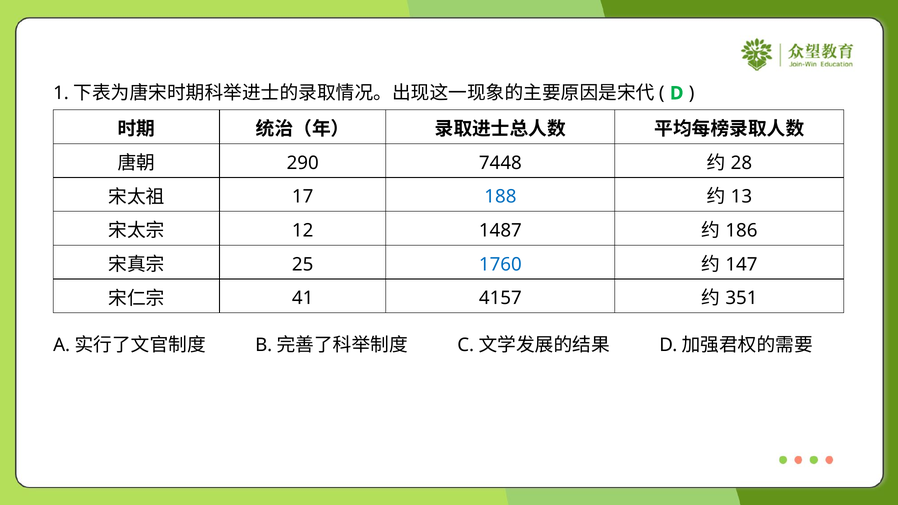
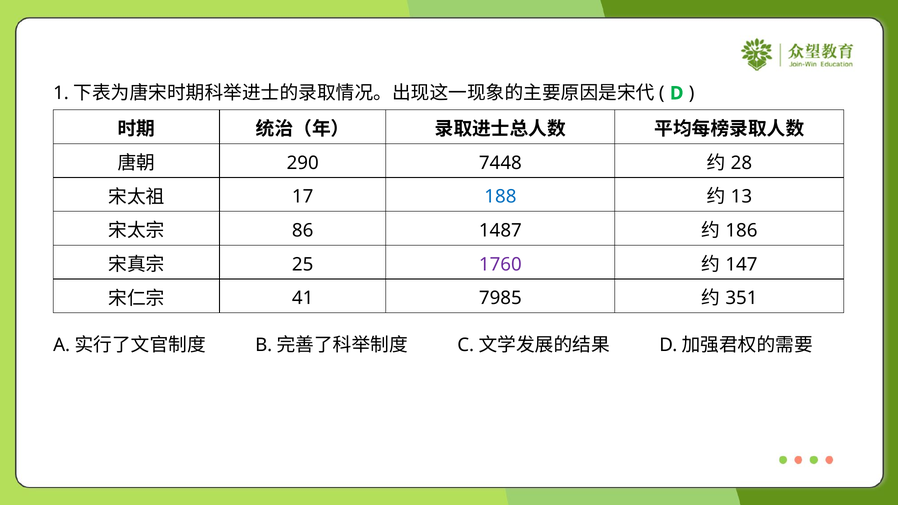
12: 12 -> 86
1760 colour: blue -> purple
4157: 4157 -> 7985
